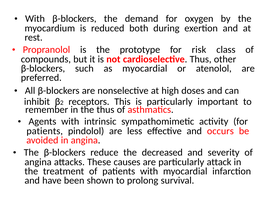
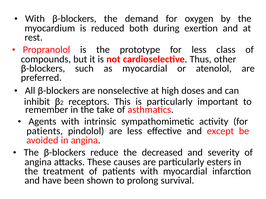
for risk: risk -> less
the thus: thus -> take
occurs: occurs -> except
attack: attack -> esters
